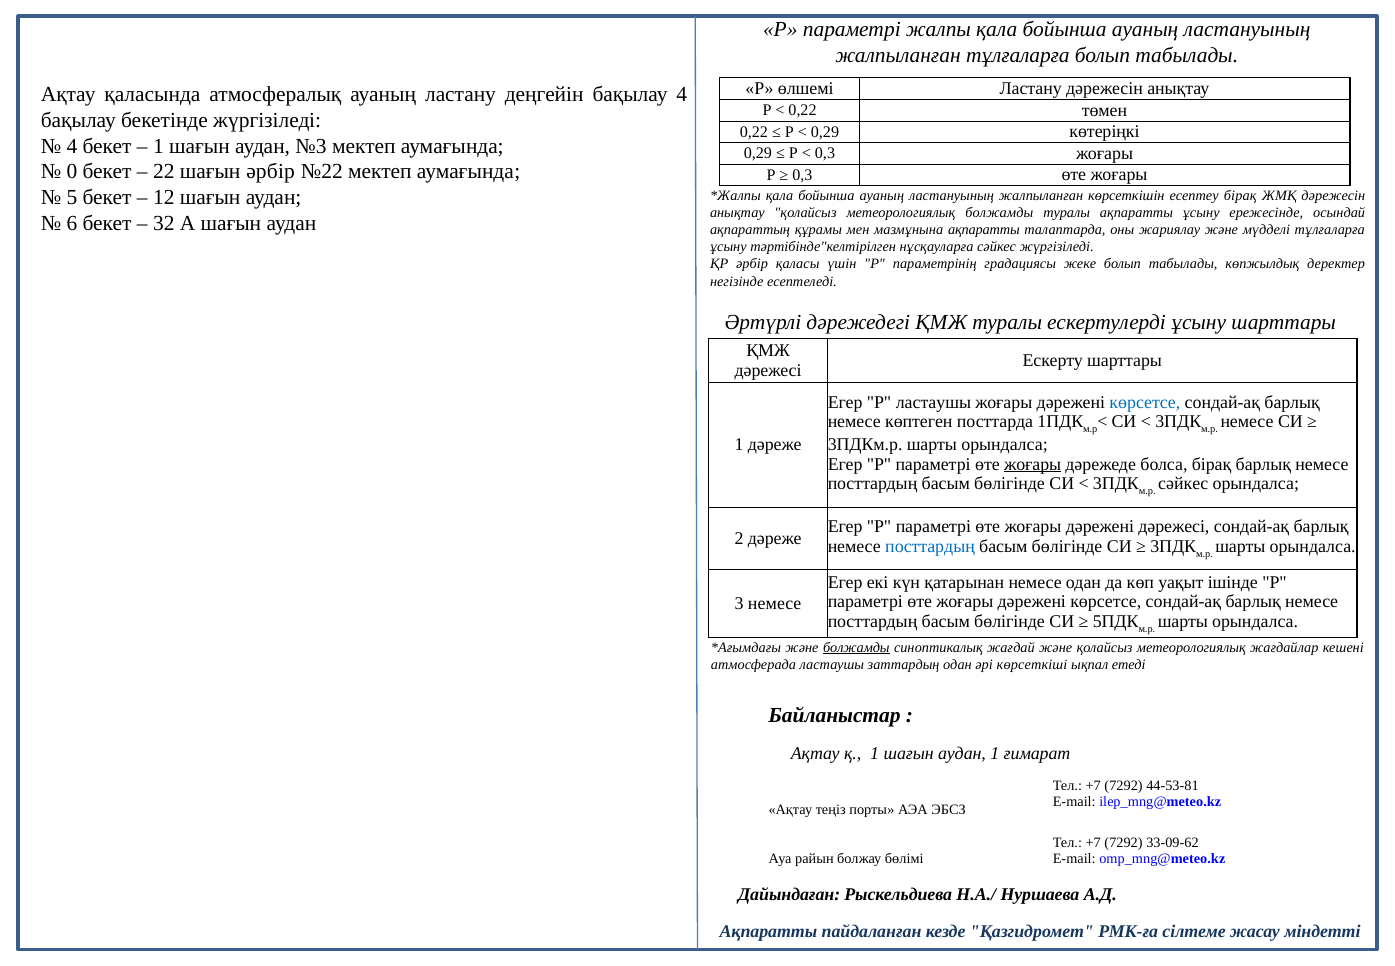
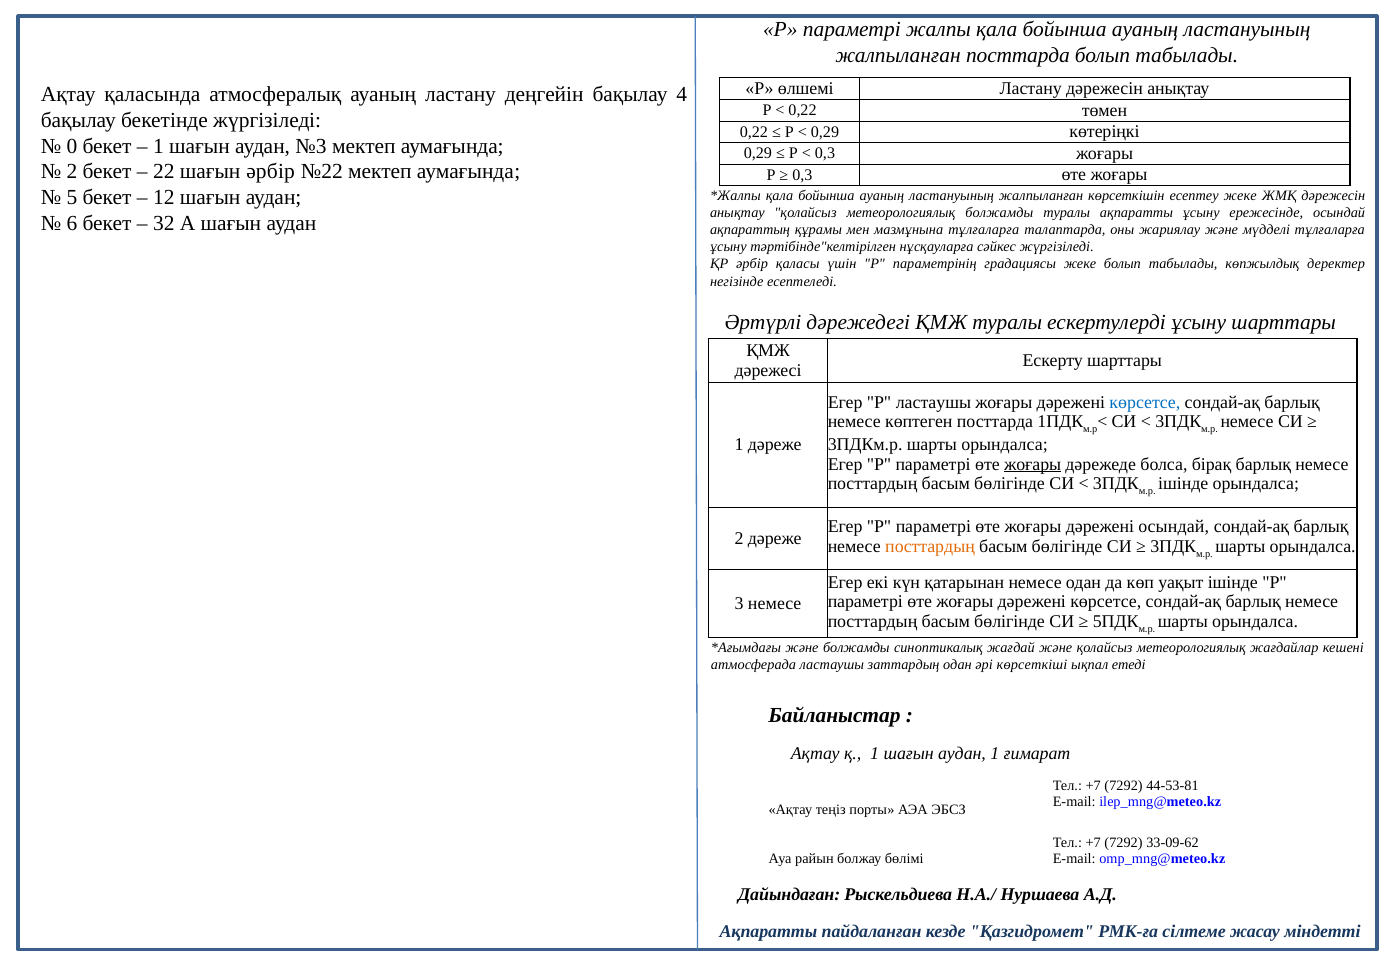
жалпыланған тұлғаларға: тұлғаларға -> посттарда
4 at (72, 146): 4 -> 0
0 at (72, 172): 0 -> 2
есептеу бірақ: бірақ -> жеке
мазмұнына ақпаратты: ақпаратты -> тұлғаларға
сәйкес at (1183, 484): сәйкес -> ішінде
дәрежені дәрежесі: дәрежесі -> осындай
посттардың at (930, 547) colour: blue -> orange
болжамды at (856, 647) underline: present -> none
